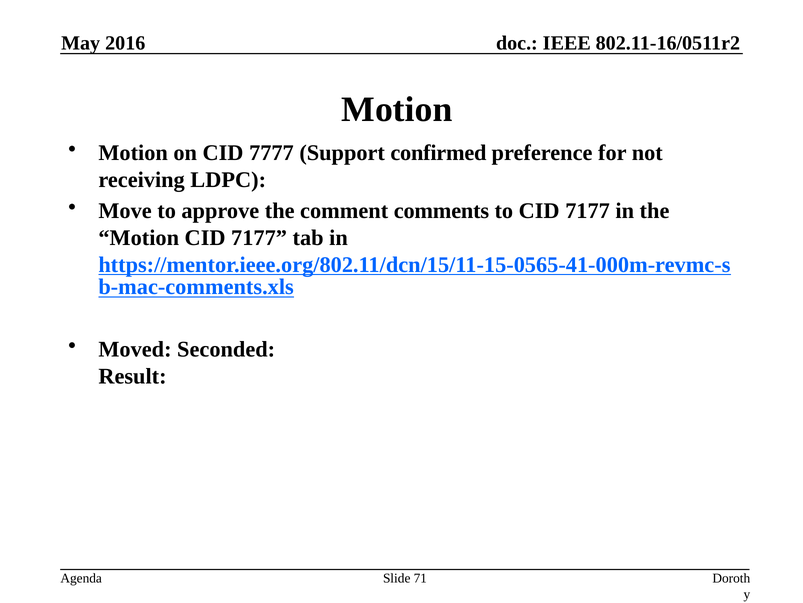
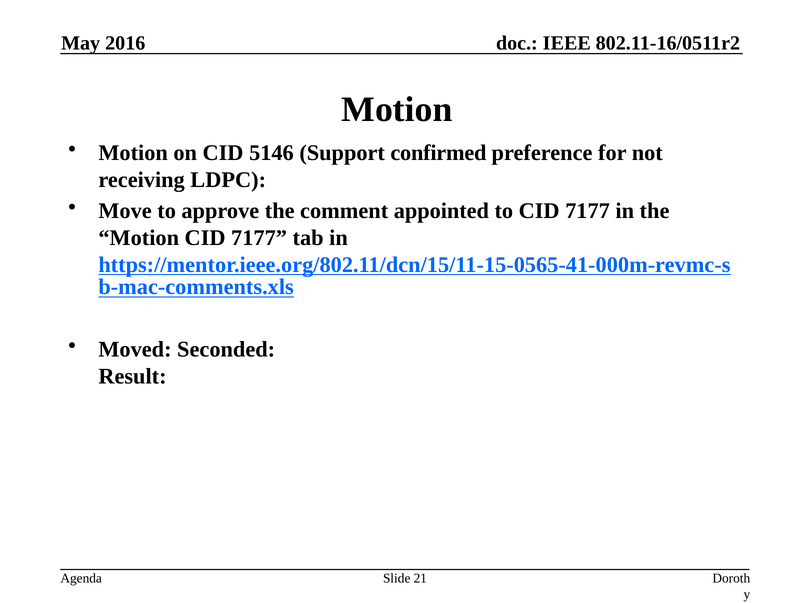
7777: 7777 -> 5146
comments: comments -> appointed
71: 71 -> 21
